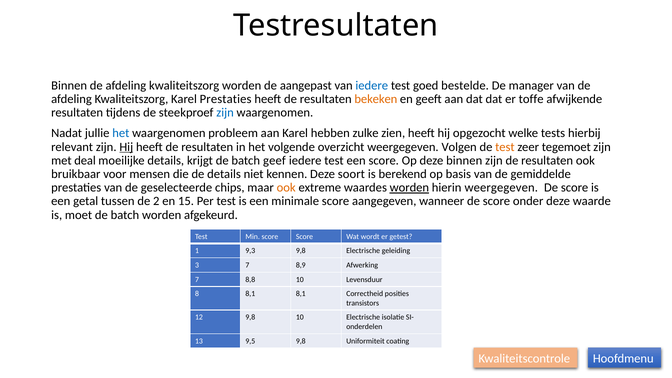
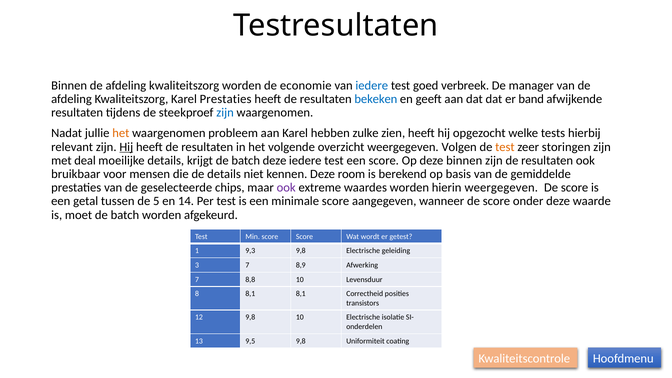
aangepast: aangepast -> economie
bestelde: bestelde -> verbreek
bekeken colour: orange -> blue
toffe: toffe -> band
het at (121, 133) colour: blue -> orange
tegemoet: tegemoet -> storingen
batch geef: geef -> deze
soort: soort -> room
ook at (286, 188) colour: orange -> purple
worden at (409, 188) underline: present -> none
2: 2 -> 5
15: 15 -> 14
